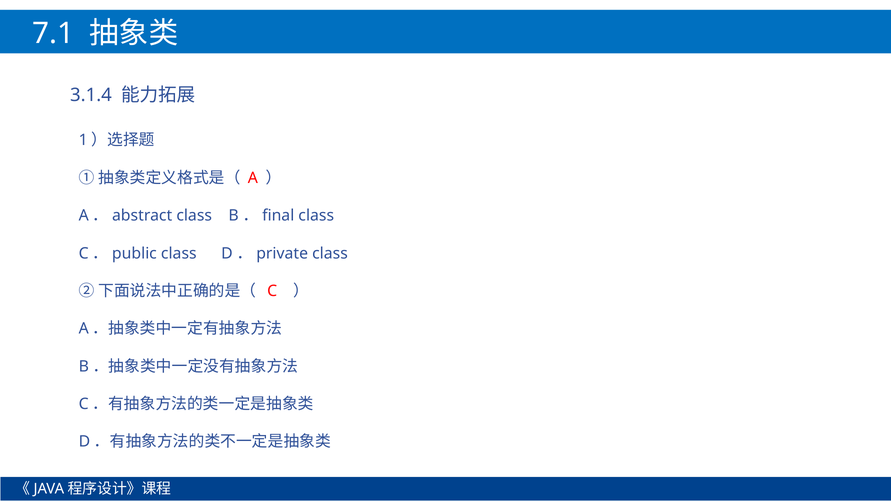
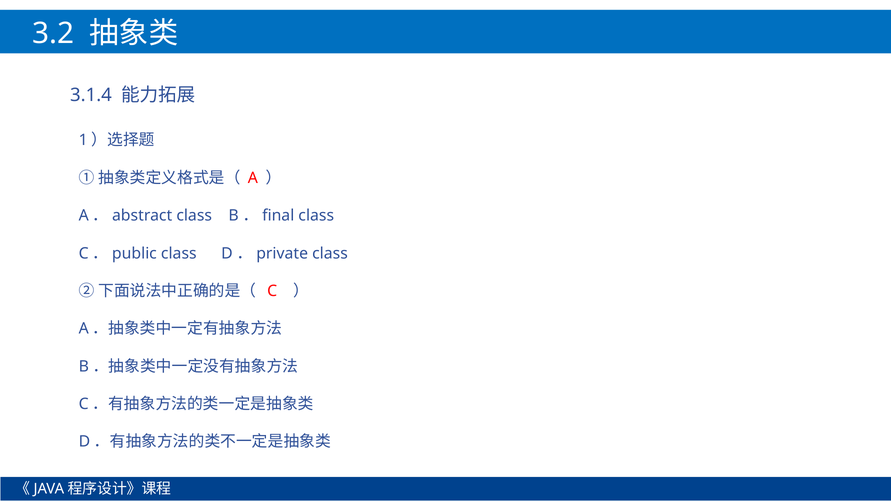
7.1: 7.1 -> 3.2
